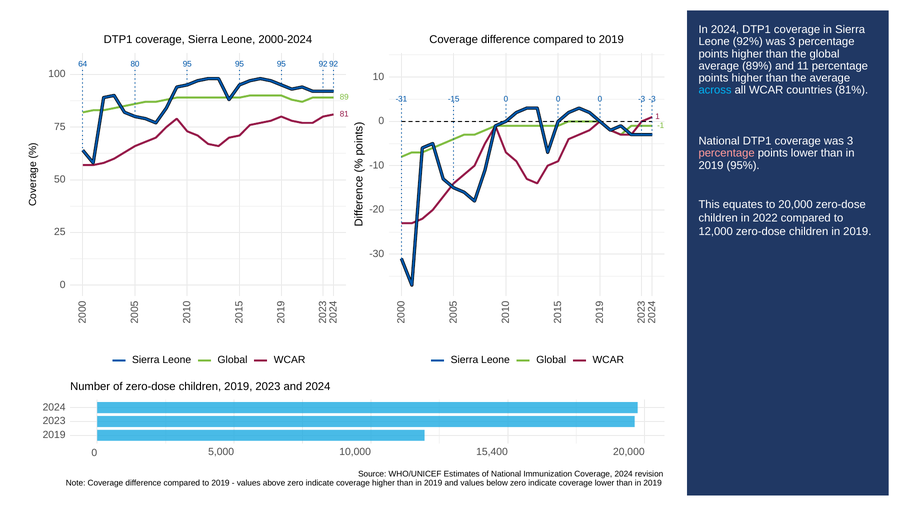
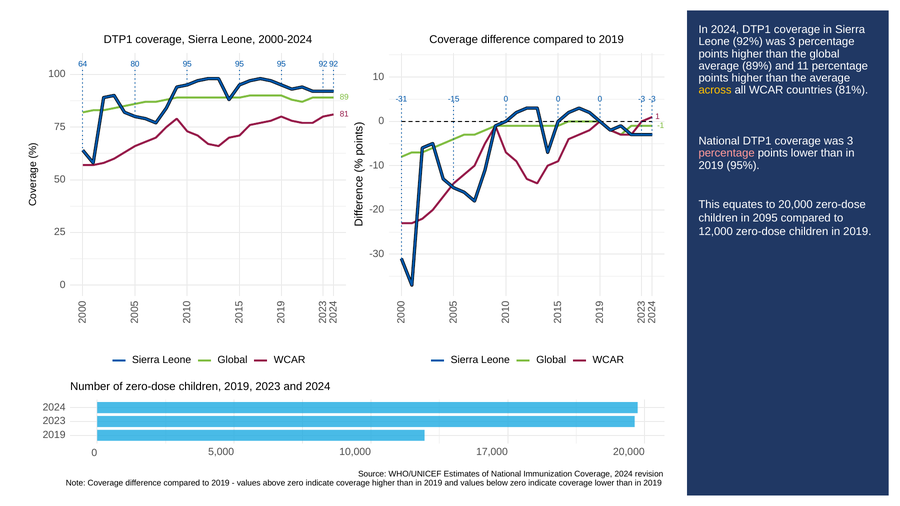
across colour: light blue -> yellow
2022: 2022 -> 2095
15,400: 15,400 -> 17,000
